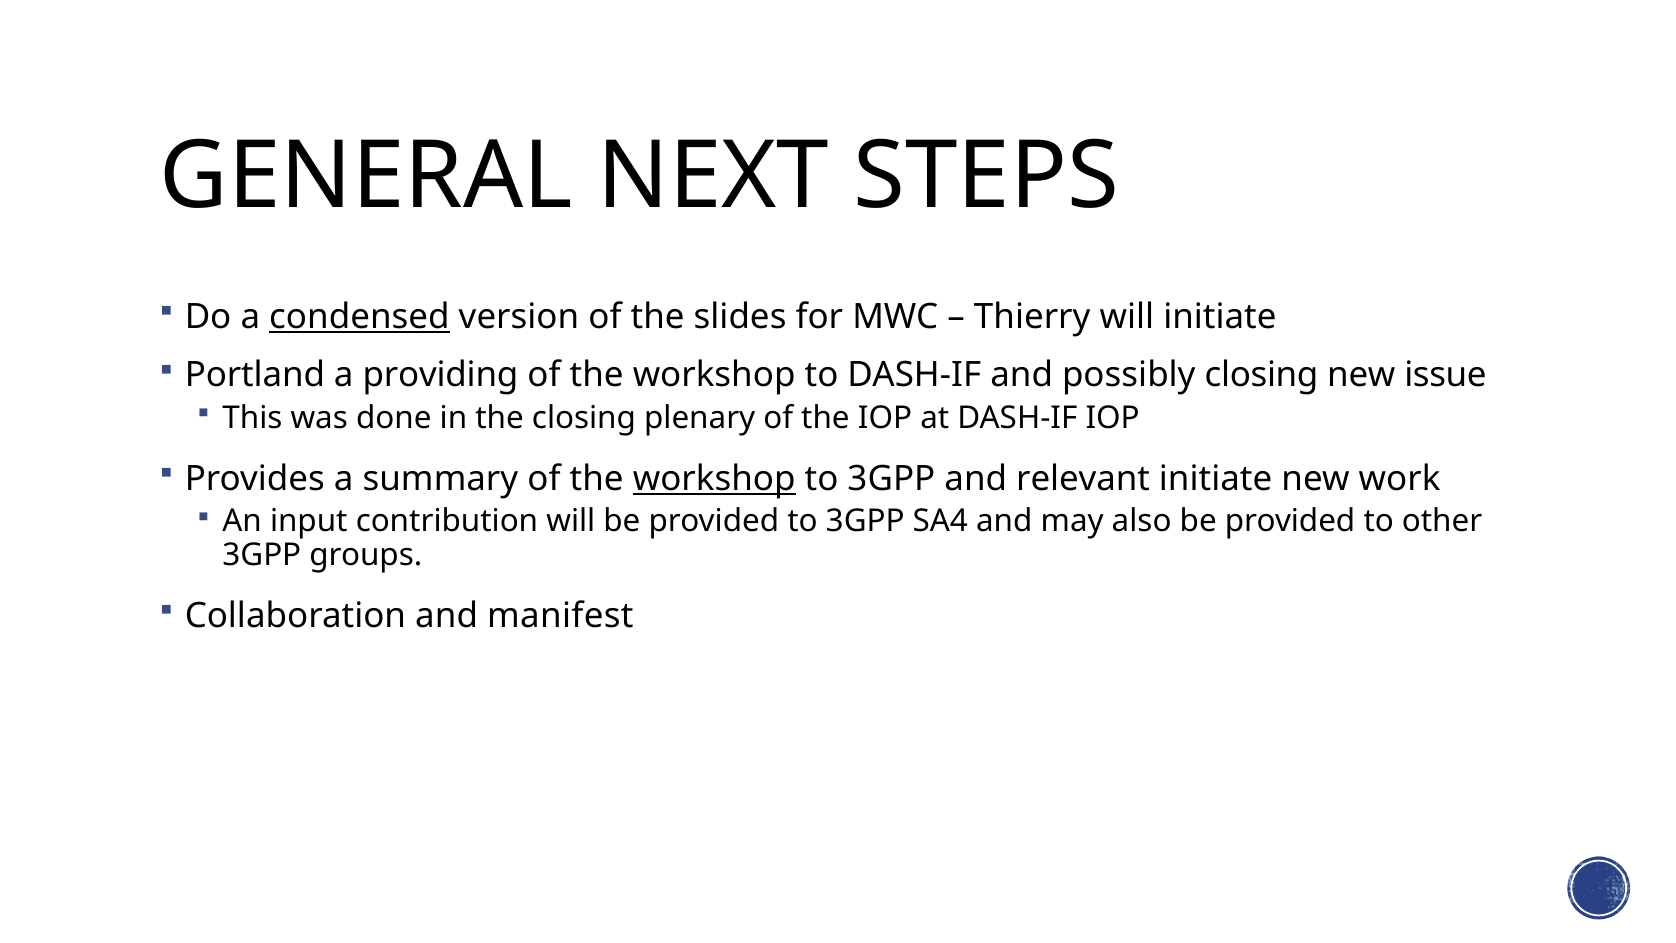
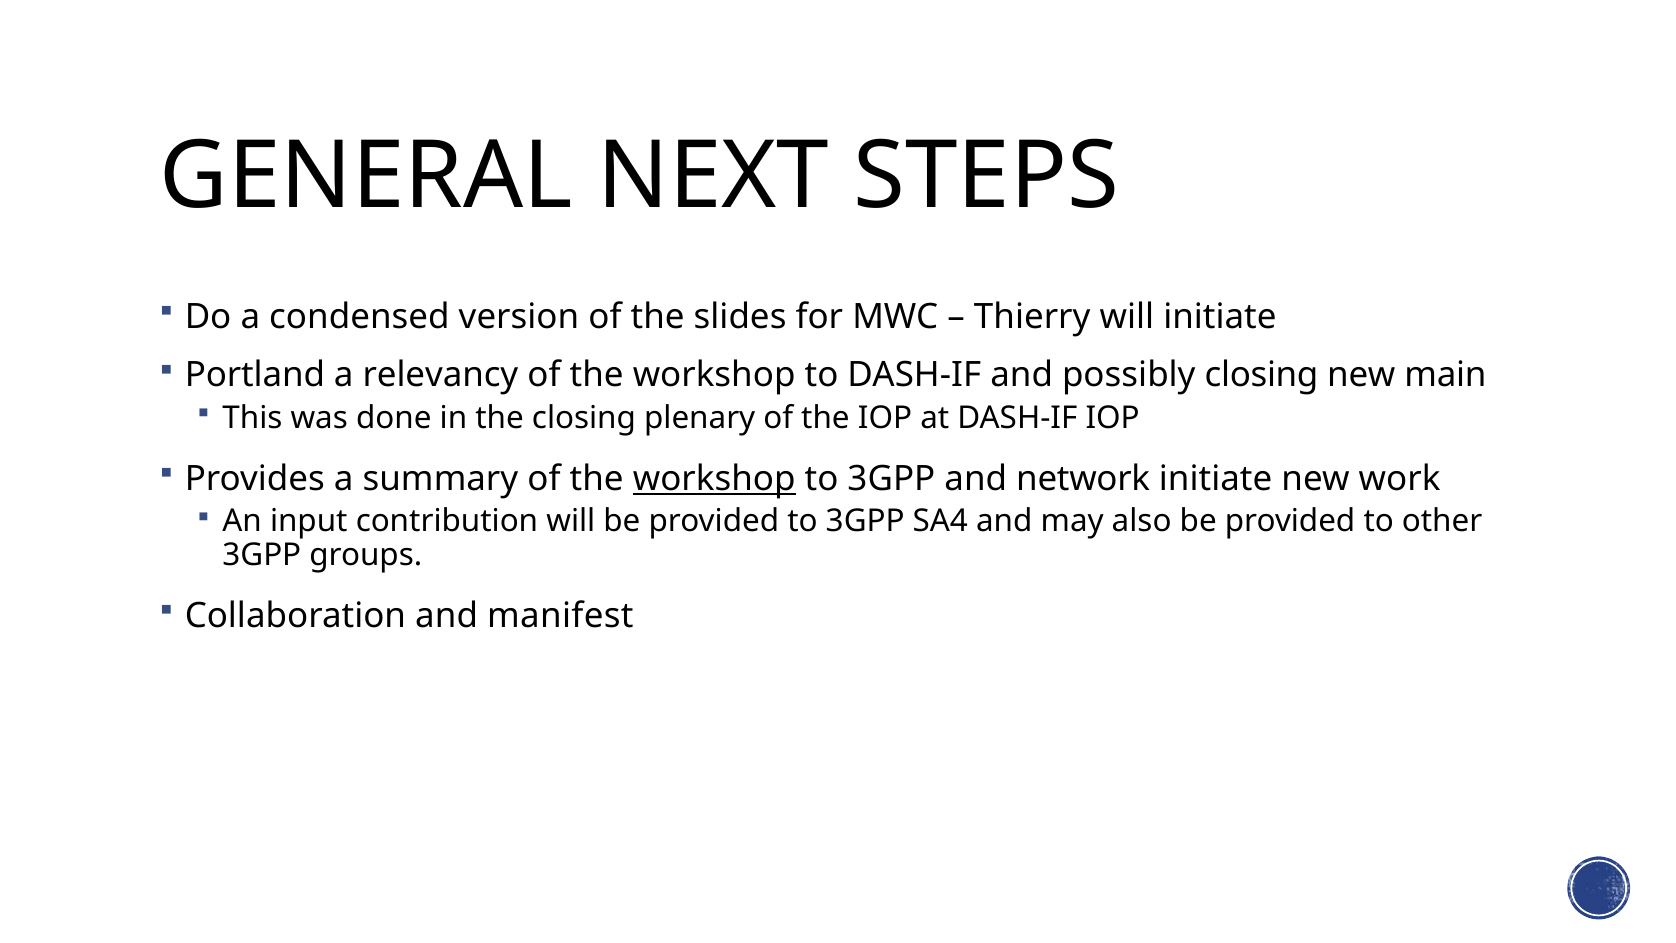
condensed underline: present -> none
providing: providing -> relevancy
issue: issue -> main
relevant: relevant -> network
